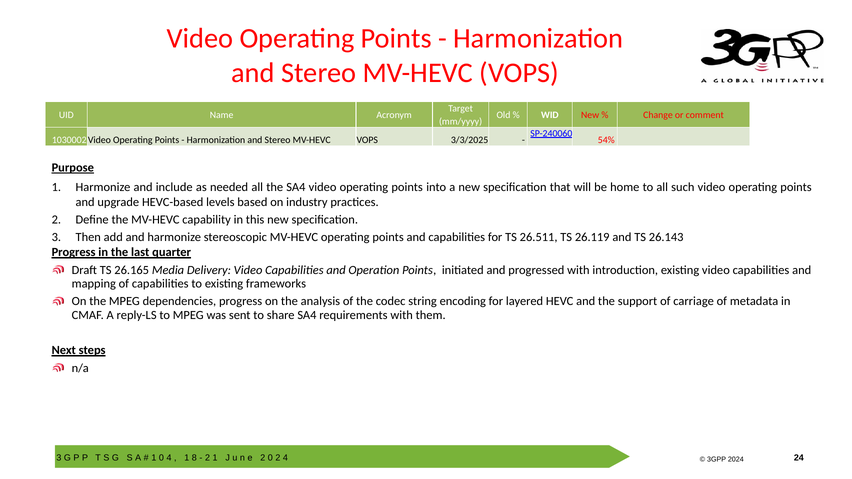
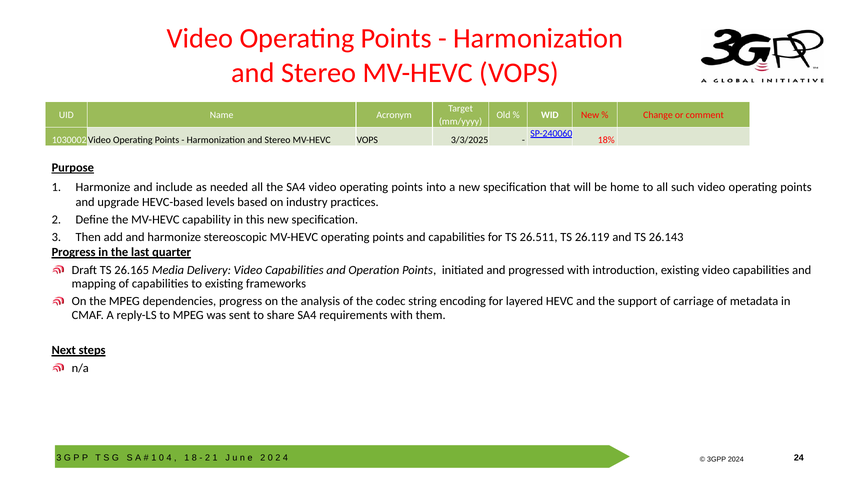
54%: 54% -> 18%
